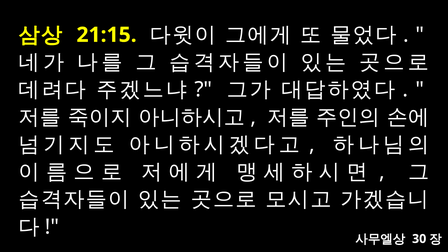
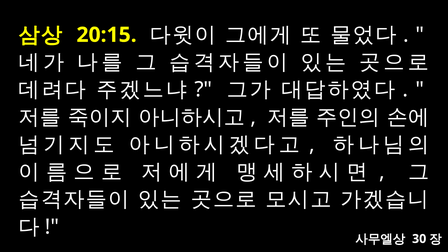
21:15: 21:15 -> 20:15
